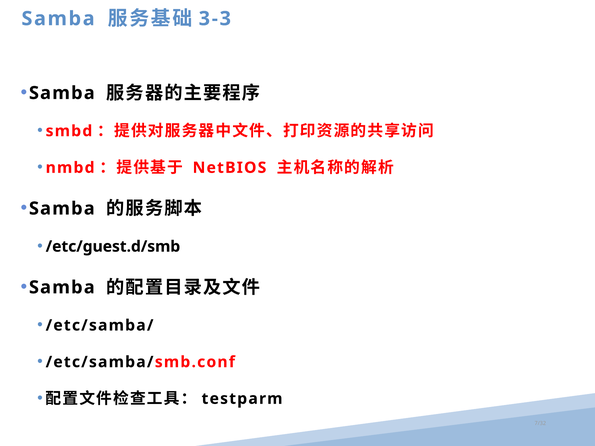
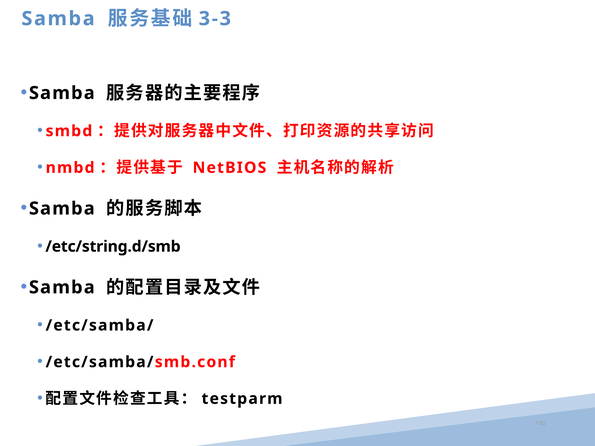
/etc/guest.d/smb: /etc/guest.d/smb -> /etc/string.d/smb
